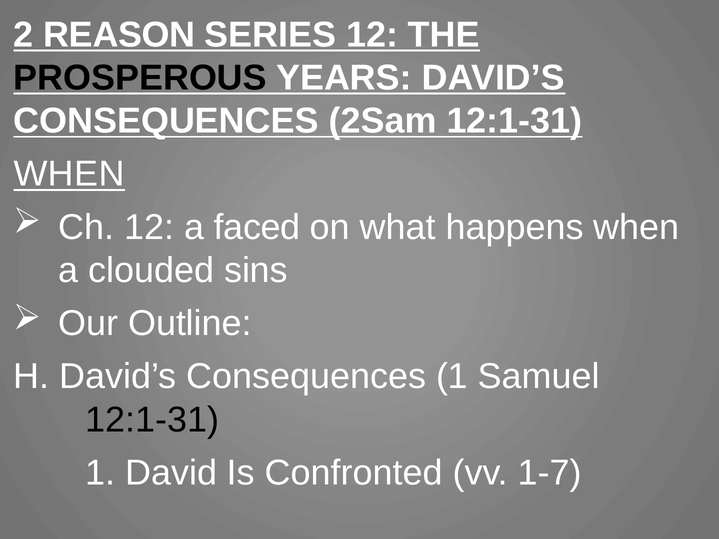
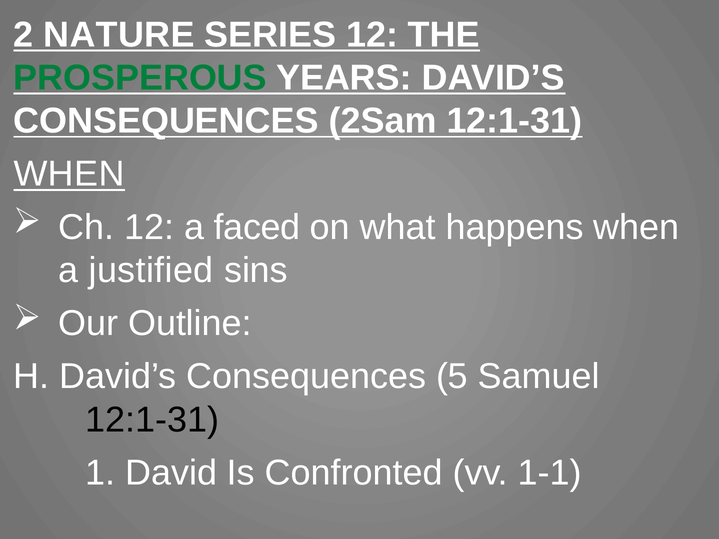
REASON: REASON -> NATURE
PROSPEROUS colour: black -> green
clouded: clouded -> justified
Consequences 1: 1 -> 5
1-7: 1-7 -> 1-1
